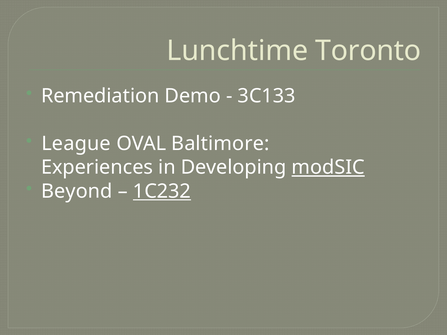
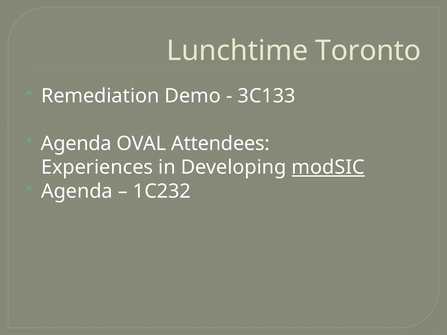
League at (76, 144): League -> Agenda
Baltimore: Baltimore -> Attendees
Beyond at (77, 191): Beyond -> Agenda
1C232 underline: present -> none
